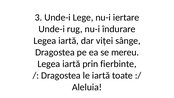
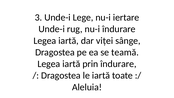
mereu: mereu -> teamă
prin fierbinte: fierbinte -> îndurare
